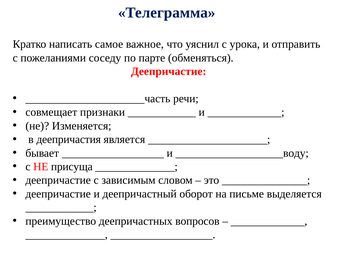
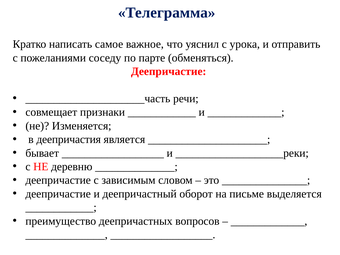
___________________воду: ___________________воду -> ___________________реки
присуща: присуща -> деревню
